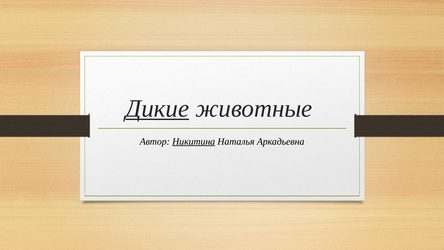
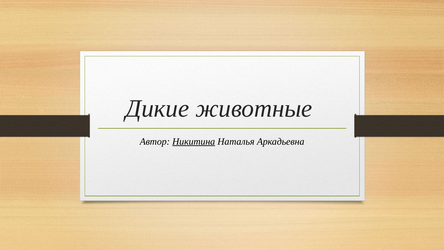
Дикие underline: present -> none
